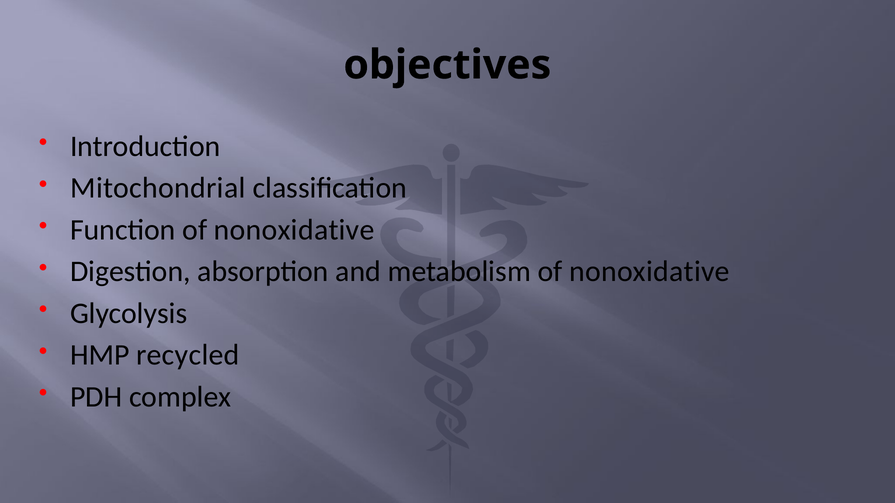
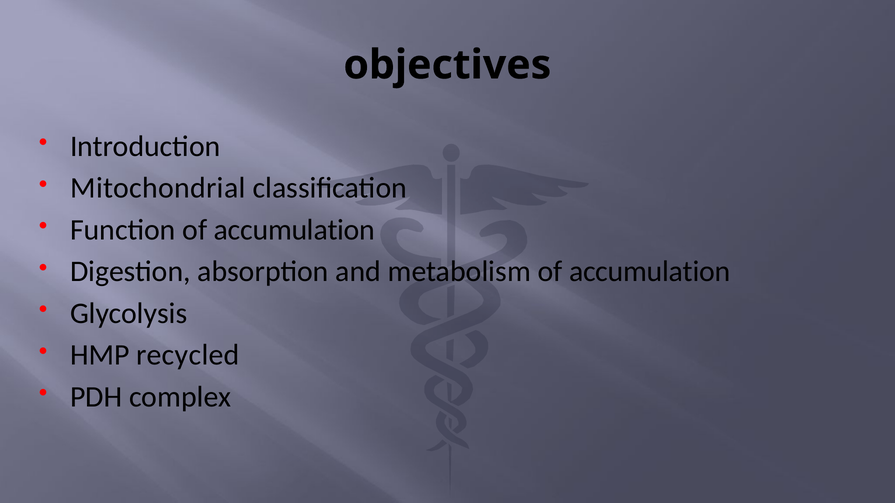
Function of nonoxidative: nonoxidative -> accumulation
metabolism of nonoxidative: nonoxidative -> accumulation
